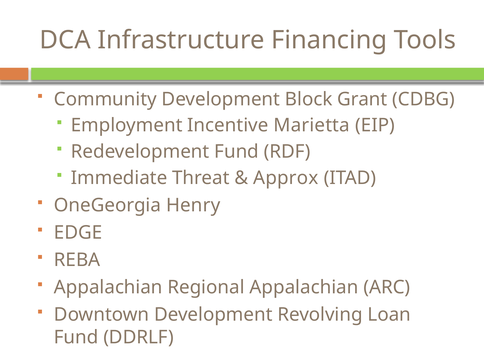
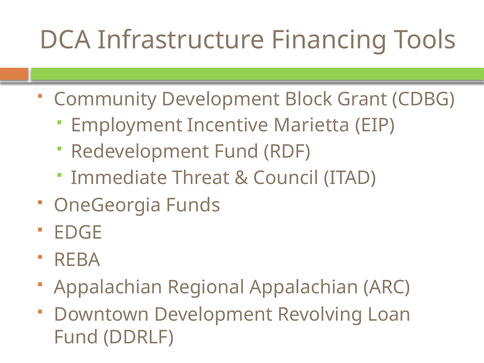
Approx: Approx -> Council
Henry: Henry -> Funds
